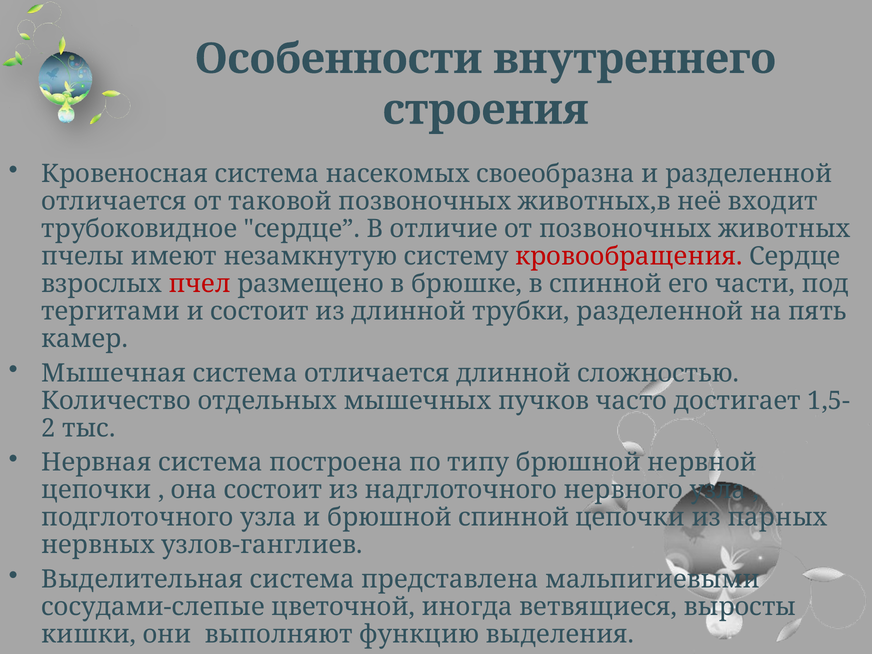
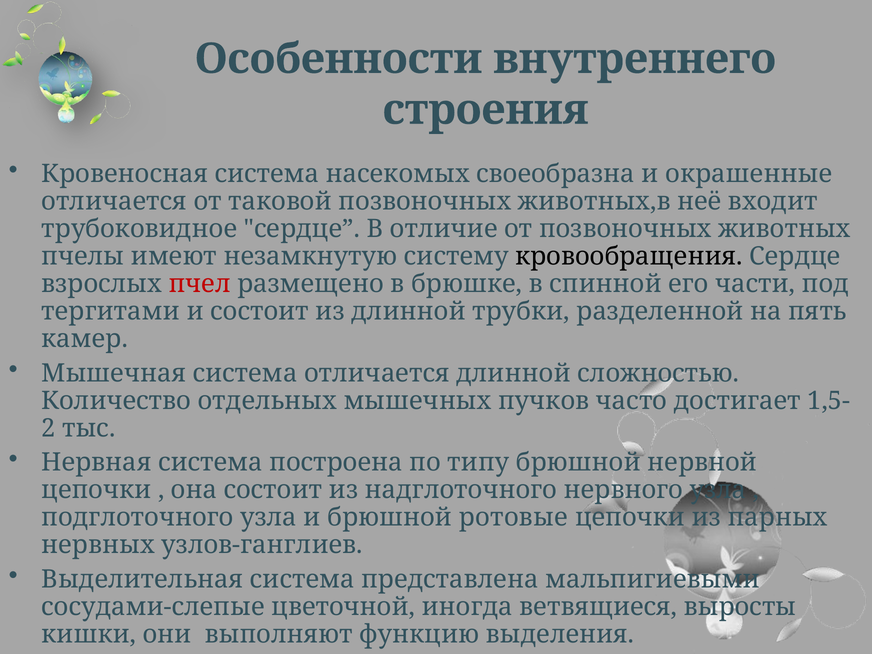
и разделенной: разделенной -> окрашенные
кровообращения colour: red -> black
брюшной спинной: спинной -> ротовые
